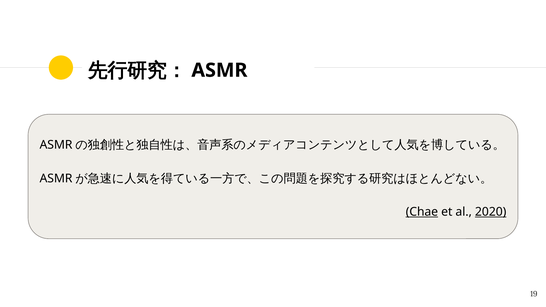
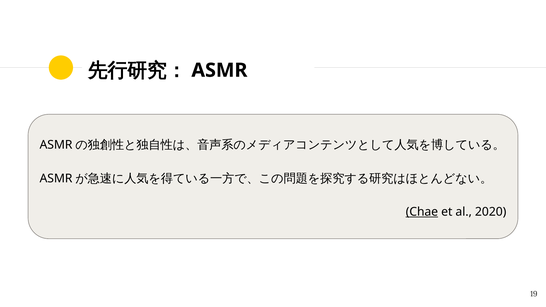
2020 underline: present -> none
